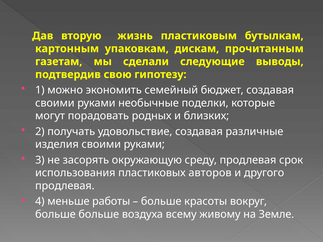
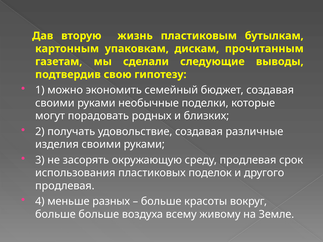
авторов: авторов -> поделок
работы: работы -> разных
